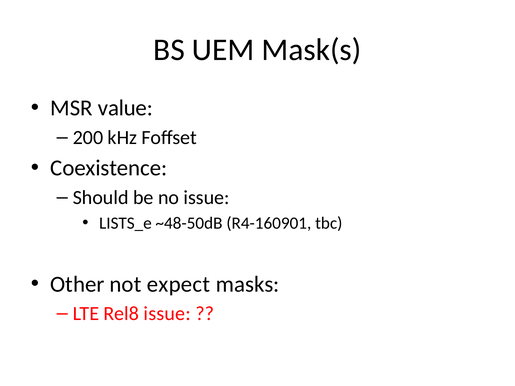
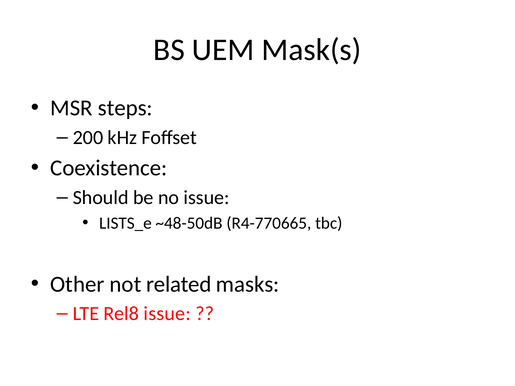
value: value -> steps
R4-160901: R4-160901 -> R4-770665
expect: expect -> related
